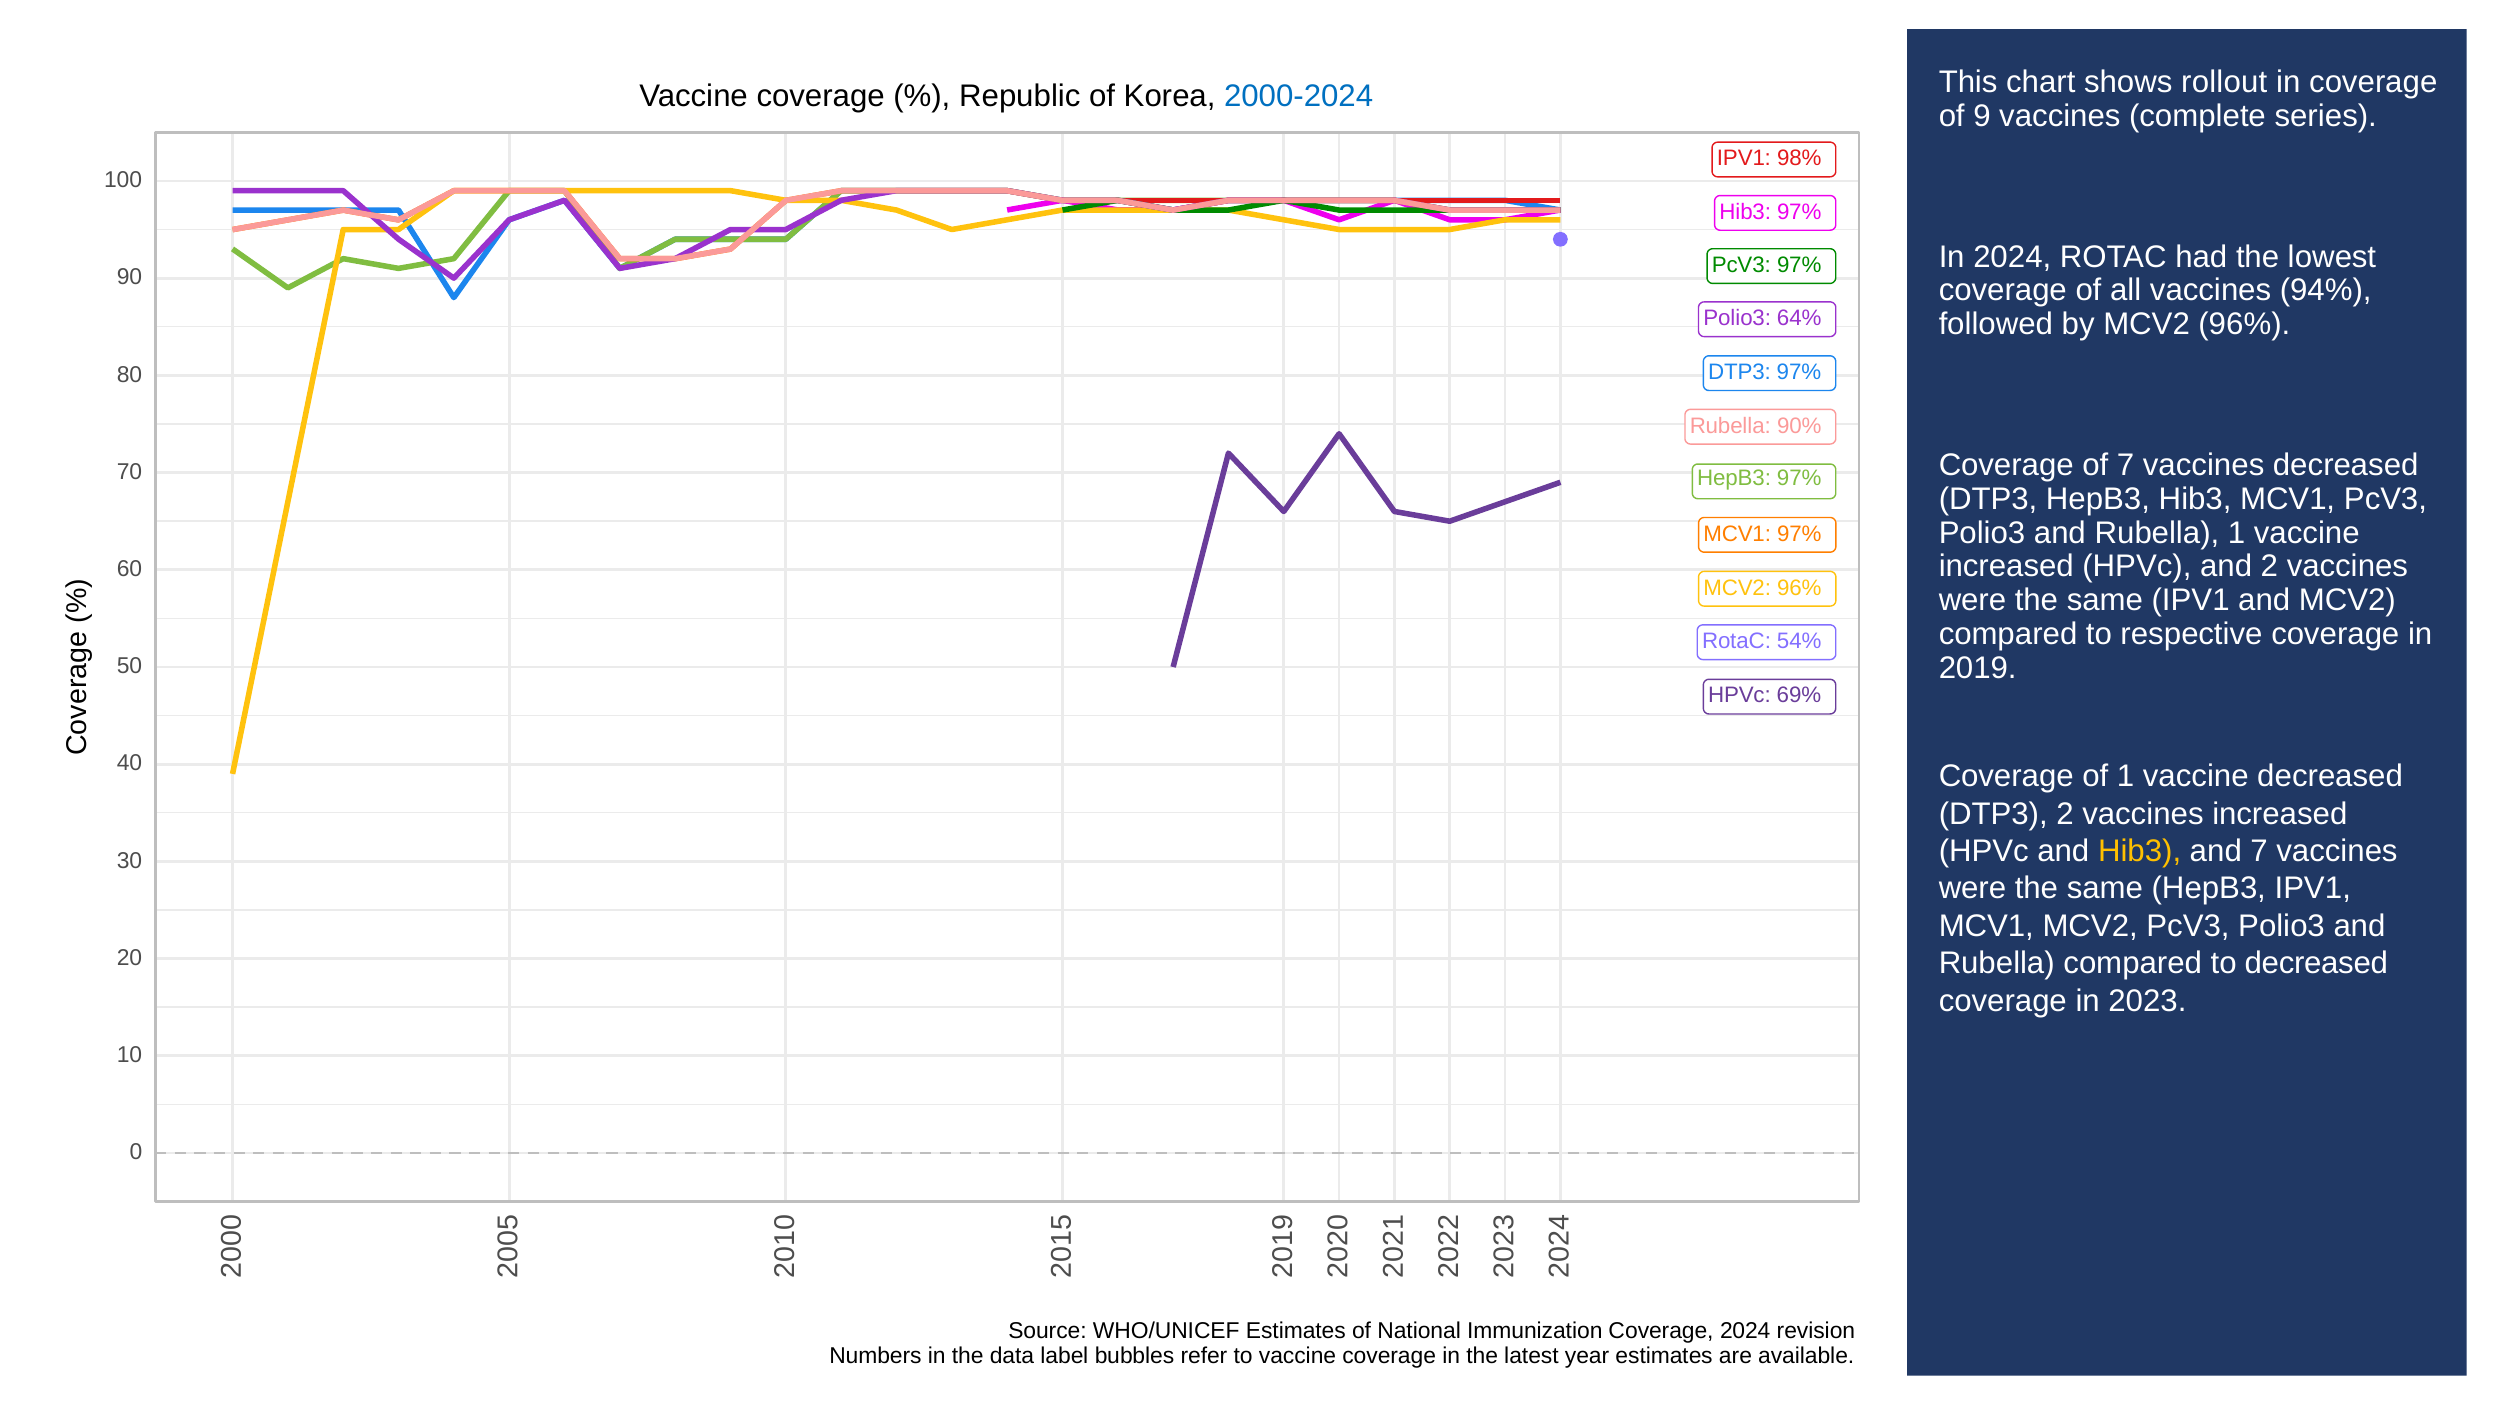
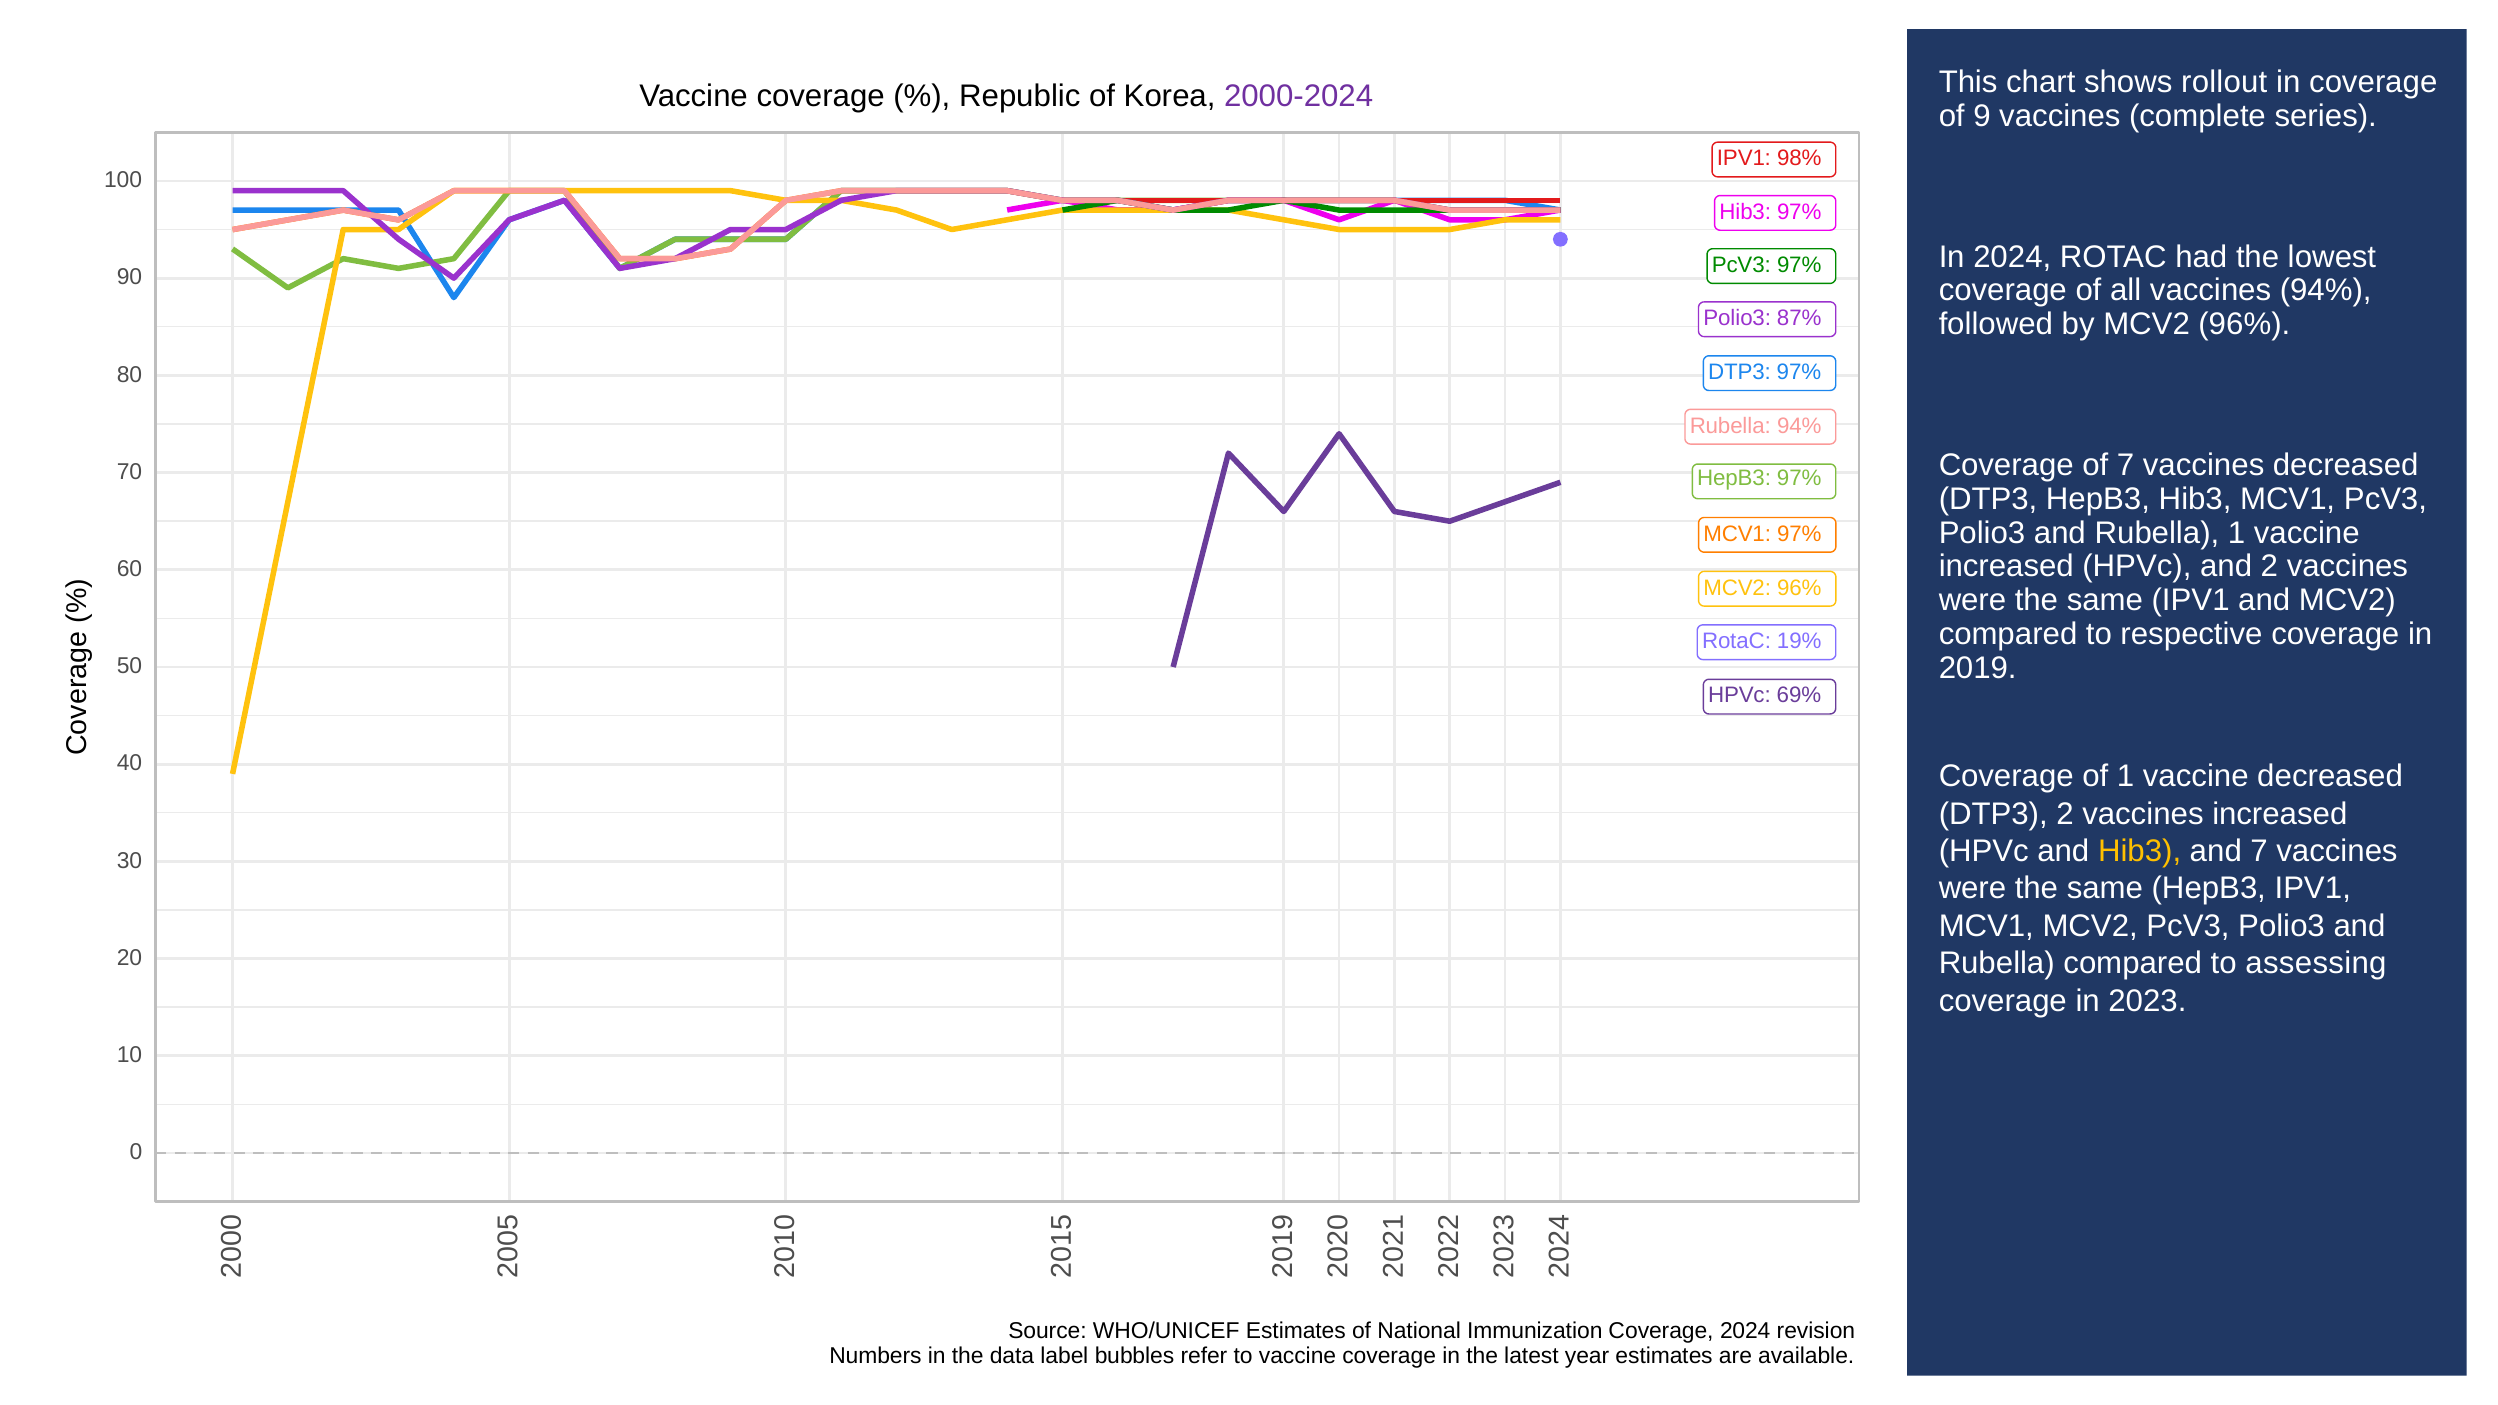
2000-2024 colour: blue -> purple
64%: 64% -> 87%
Rubella 90%: 90% -> 94%
54%: 54% -> 19%
to decreased: decreased -> assessing
